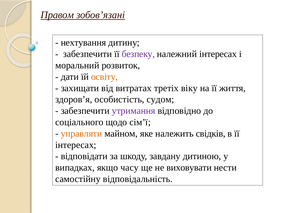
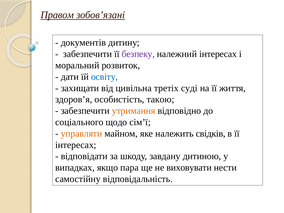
нехтування: нехтування -> документів
освіту colour: orange -> blue
витратах: витратах -> цивільна
віку: віку -> суді
судом: судом -> такою
утримання colour: purple -> orange
часу: часу -> пара
